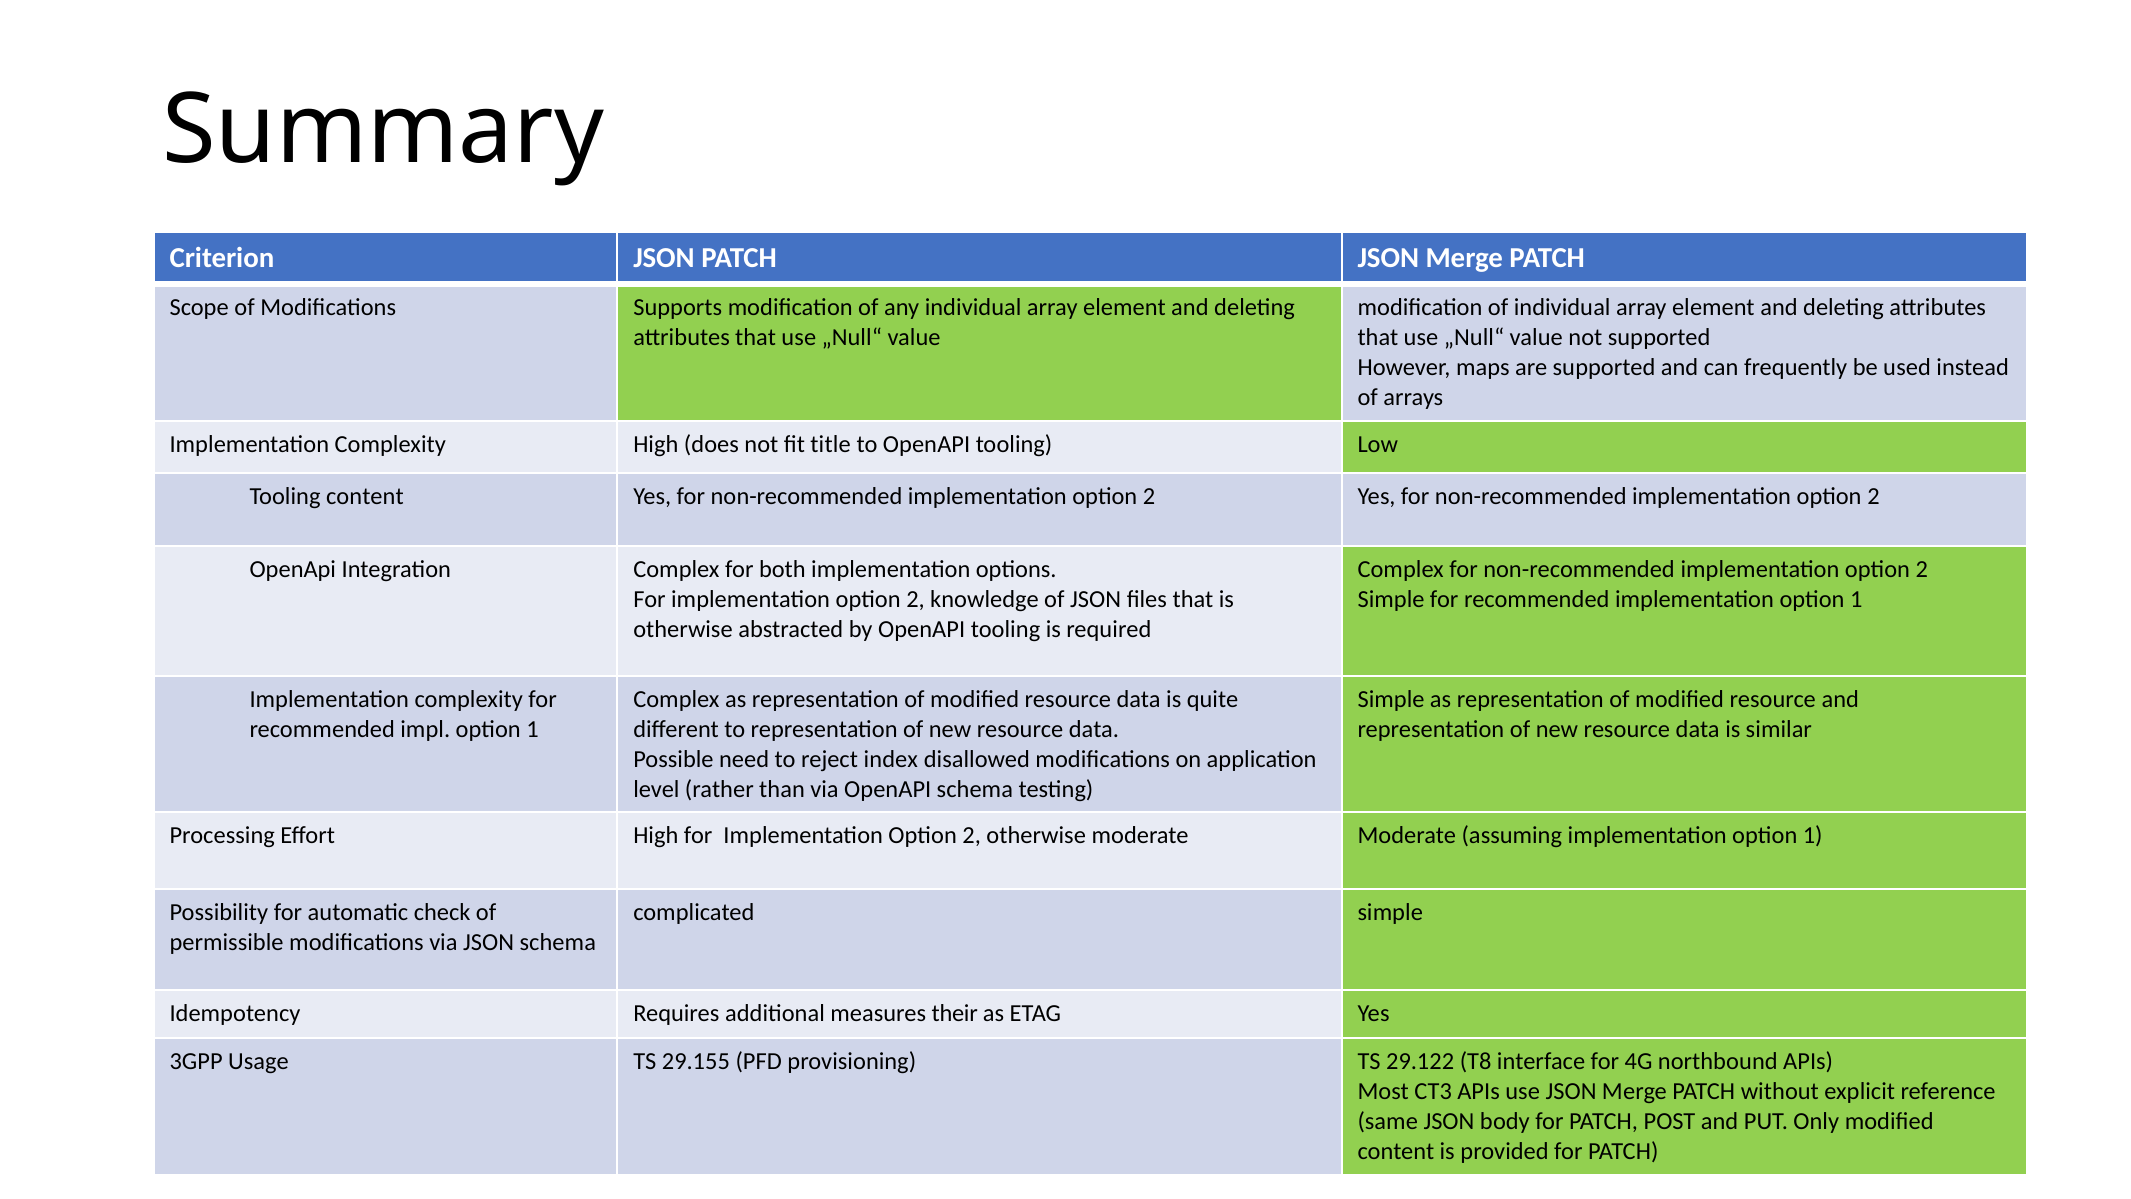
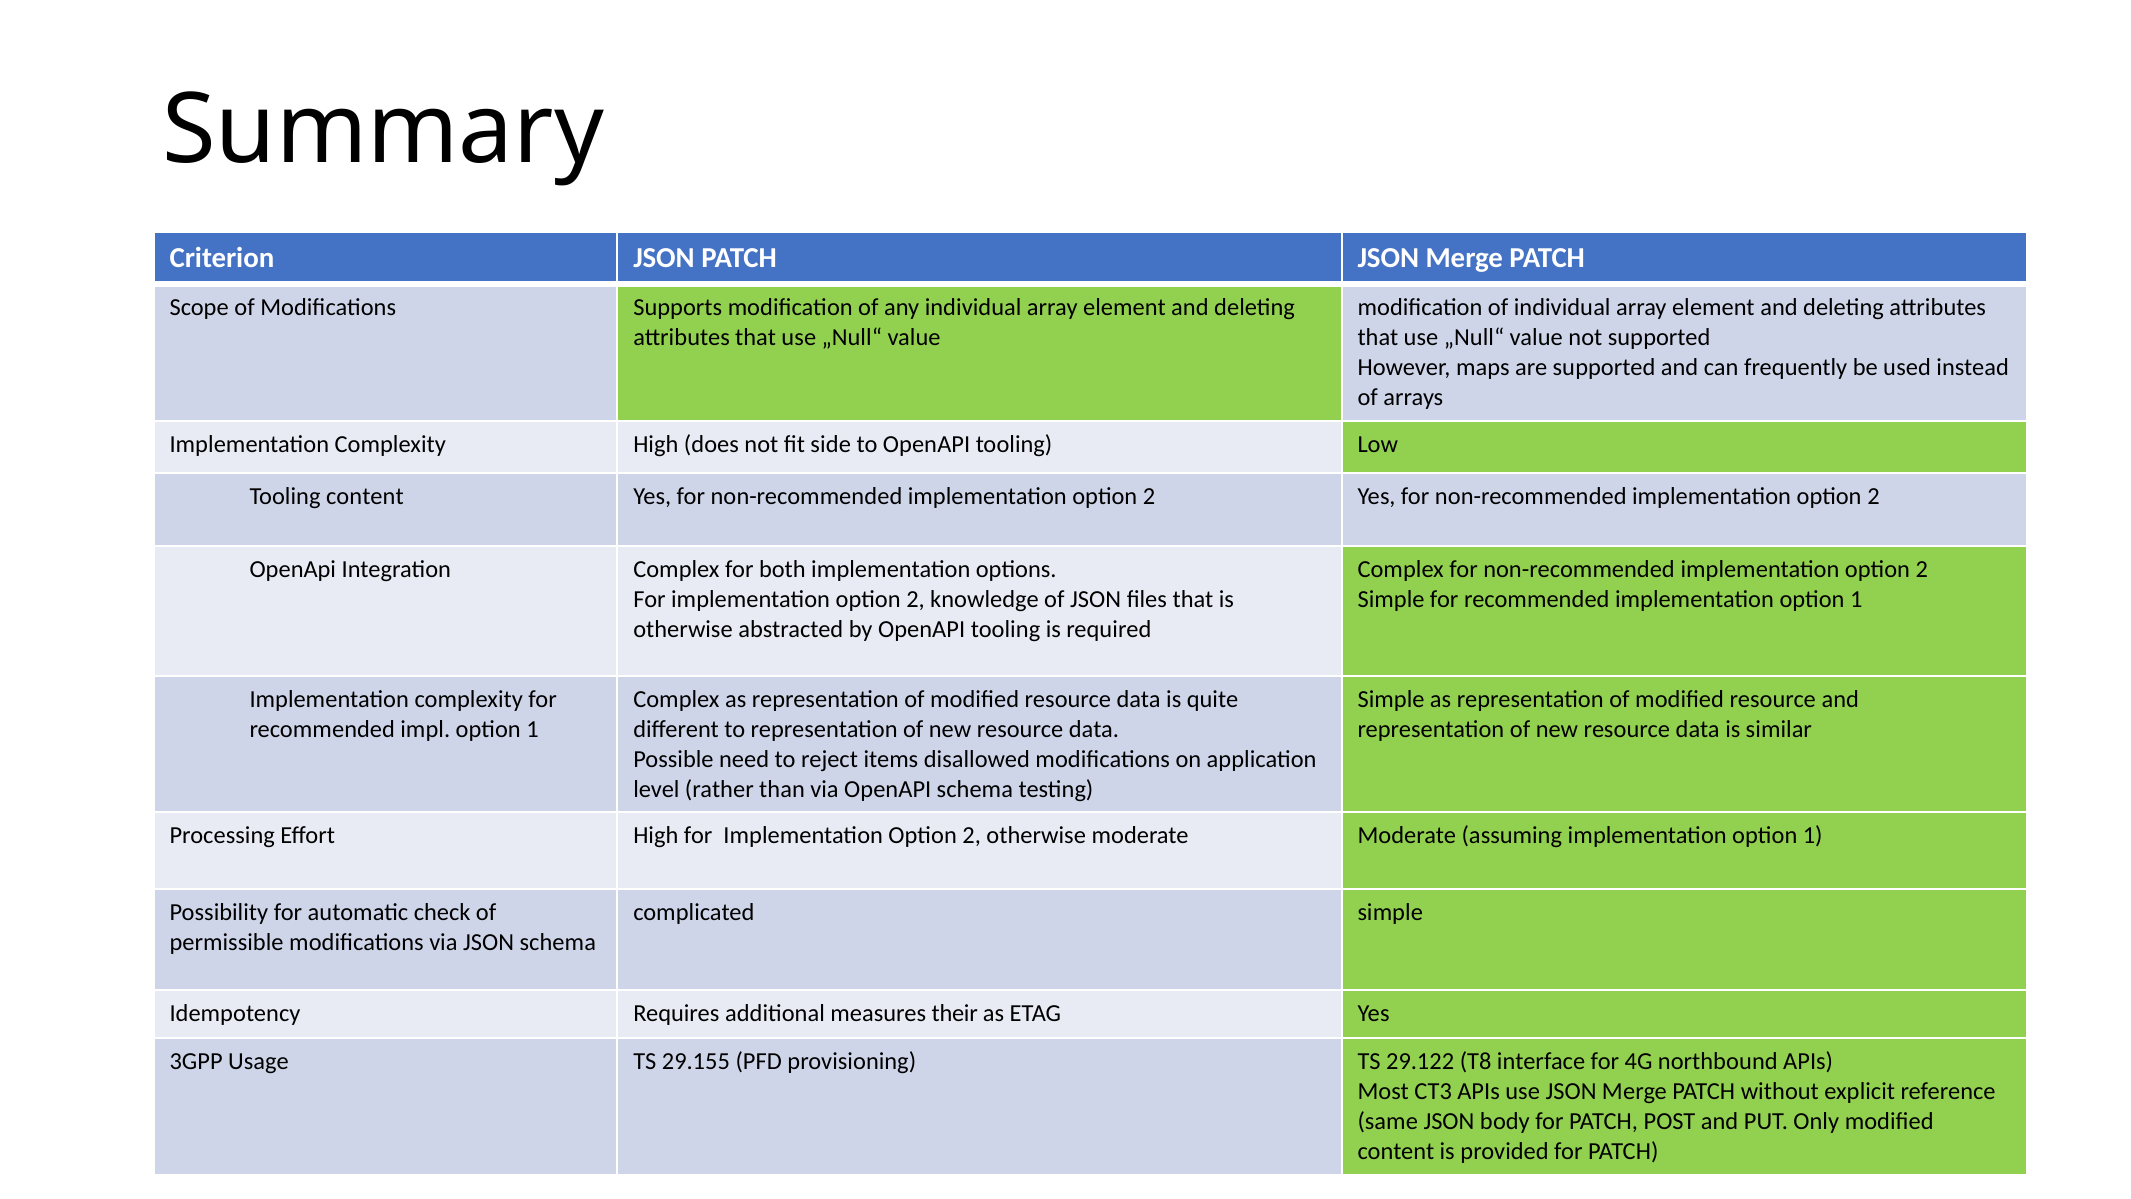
title: title -> side
index: index -> items
